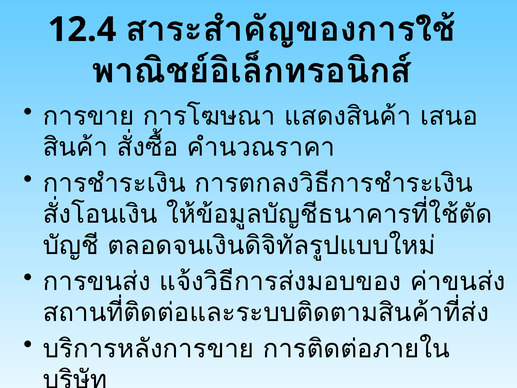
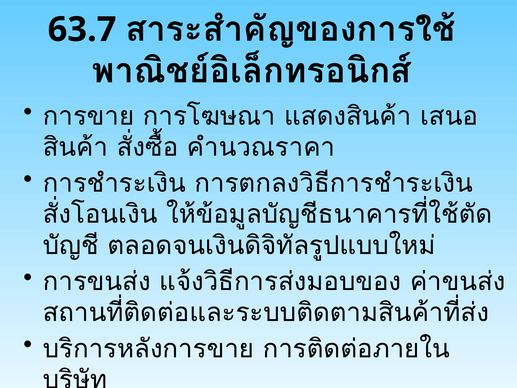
12.4: 12.4 -> 63.7
